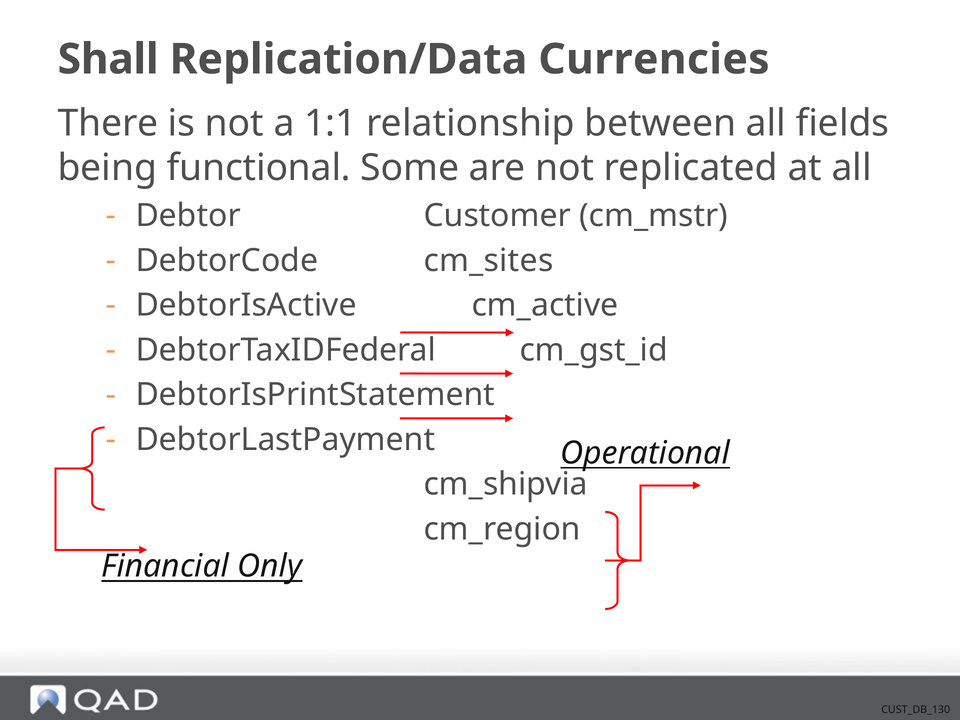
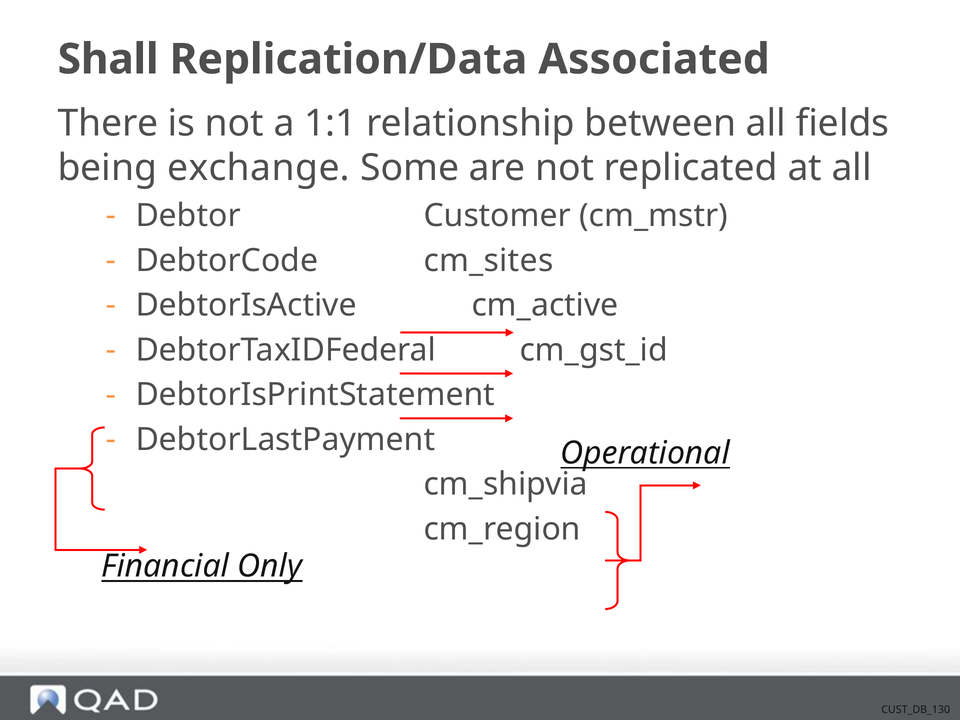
Currencies: Currencies -> Associated
functional: functional -> exchange
